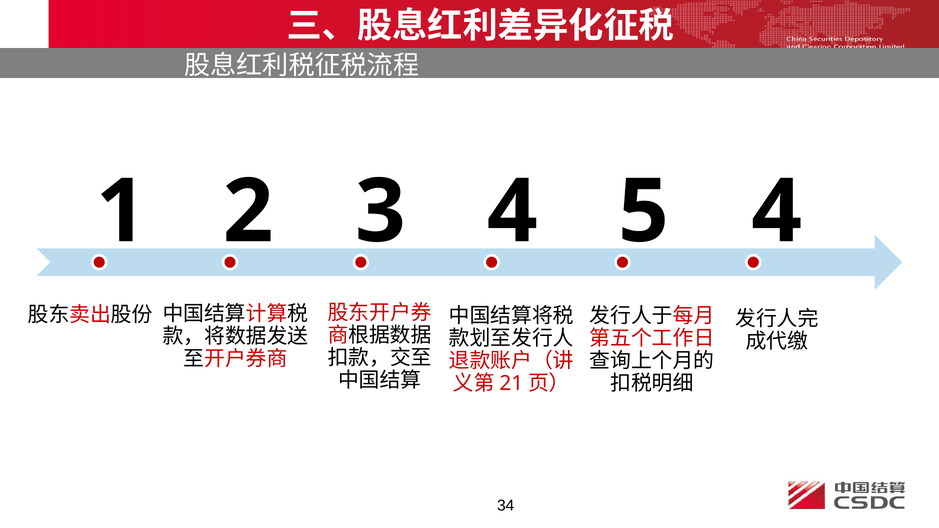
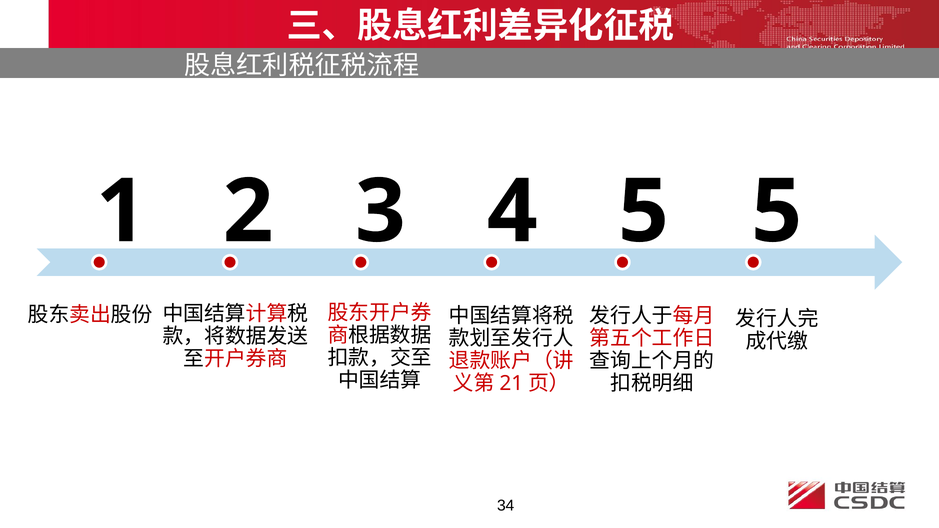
5 4: 4 -> 5
